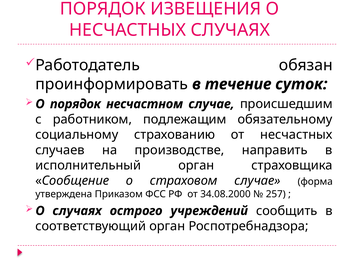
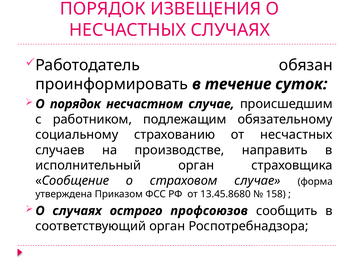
34.08.2000: 34.08.2000 -> 13.45.8680
257: 257 -> 158
учреждений: учреждений -> профсоюзов
